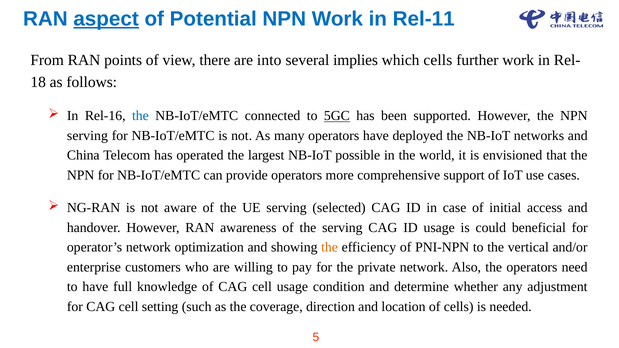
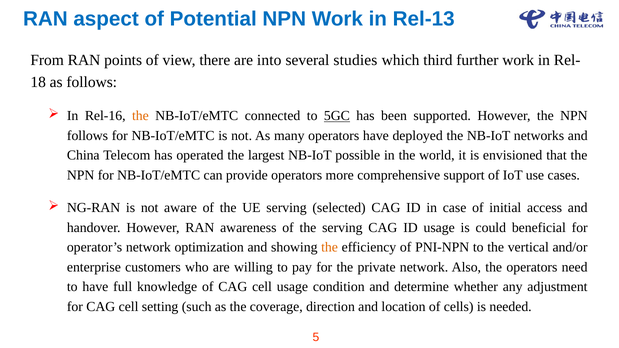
aspect underline: present -> none
Rel-11: Rel-11 -> Rel-13
implies: implies -> studies
which cells: cells -> third
the at (140, 116) colour: blue -> orange
serving at (87, 136): serving -> follows
